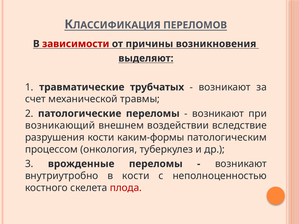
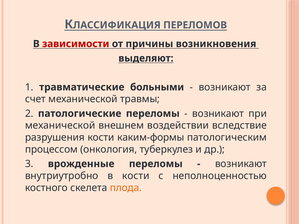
трубчатых: трубчатых -> больными
возникающий at (60, 126): возникающий -> механической
плода colour: red -> orange
